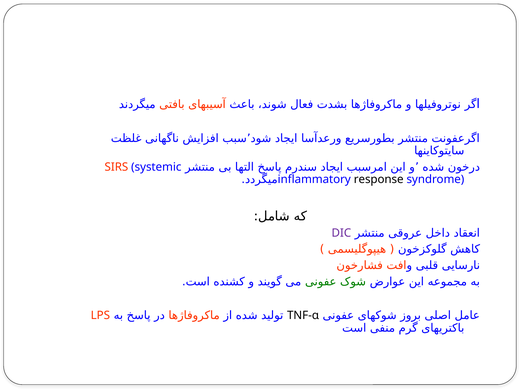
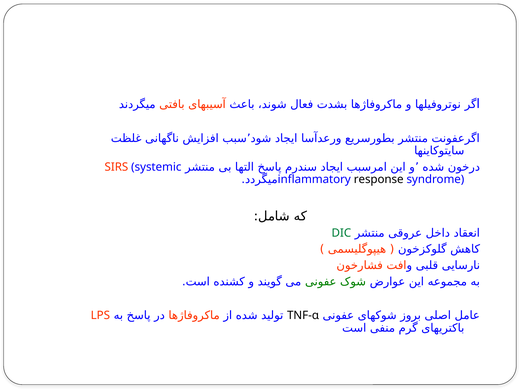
DIC colour: purple -> green
